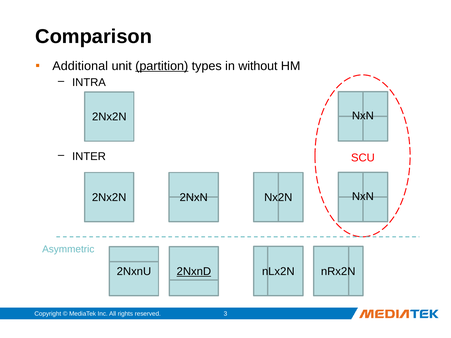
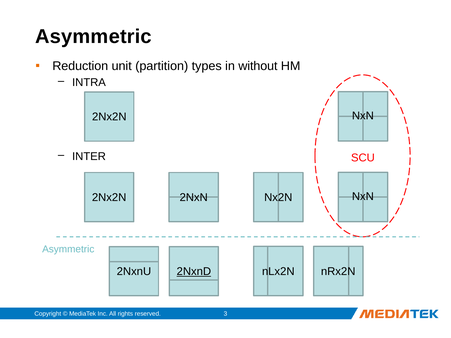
Comparison at (94, 37): Comparison -> Asymmetric
Additional: Additional -> Reduction
partition underline: present -> none
